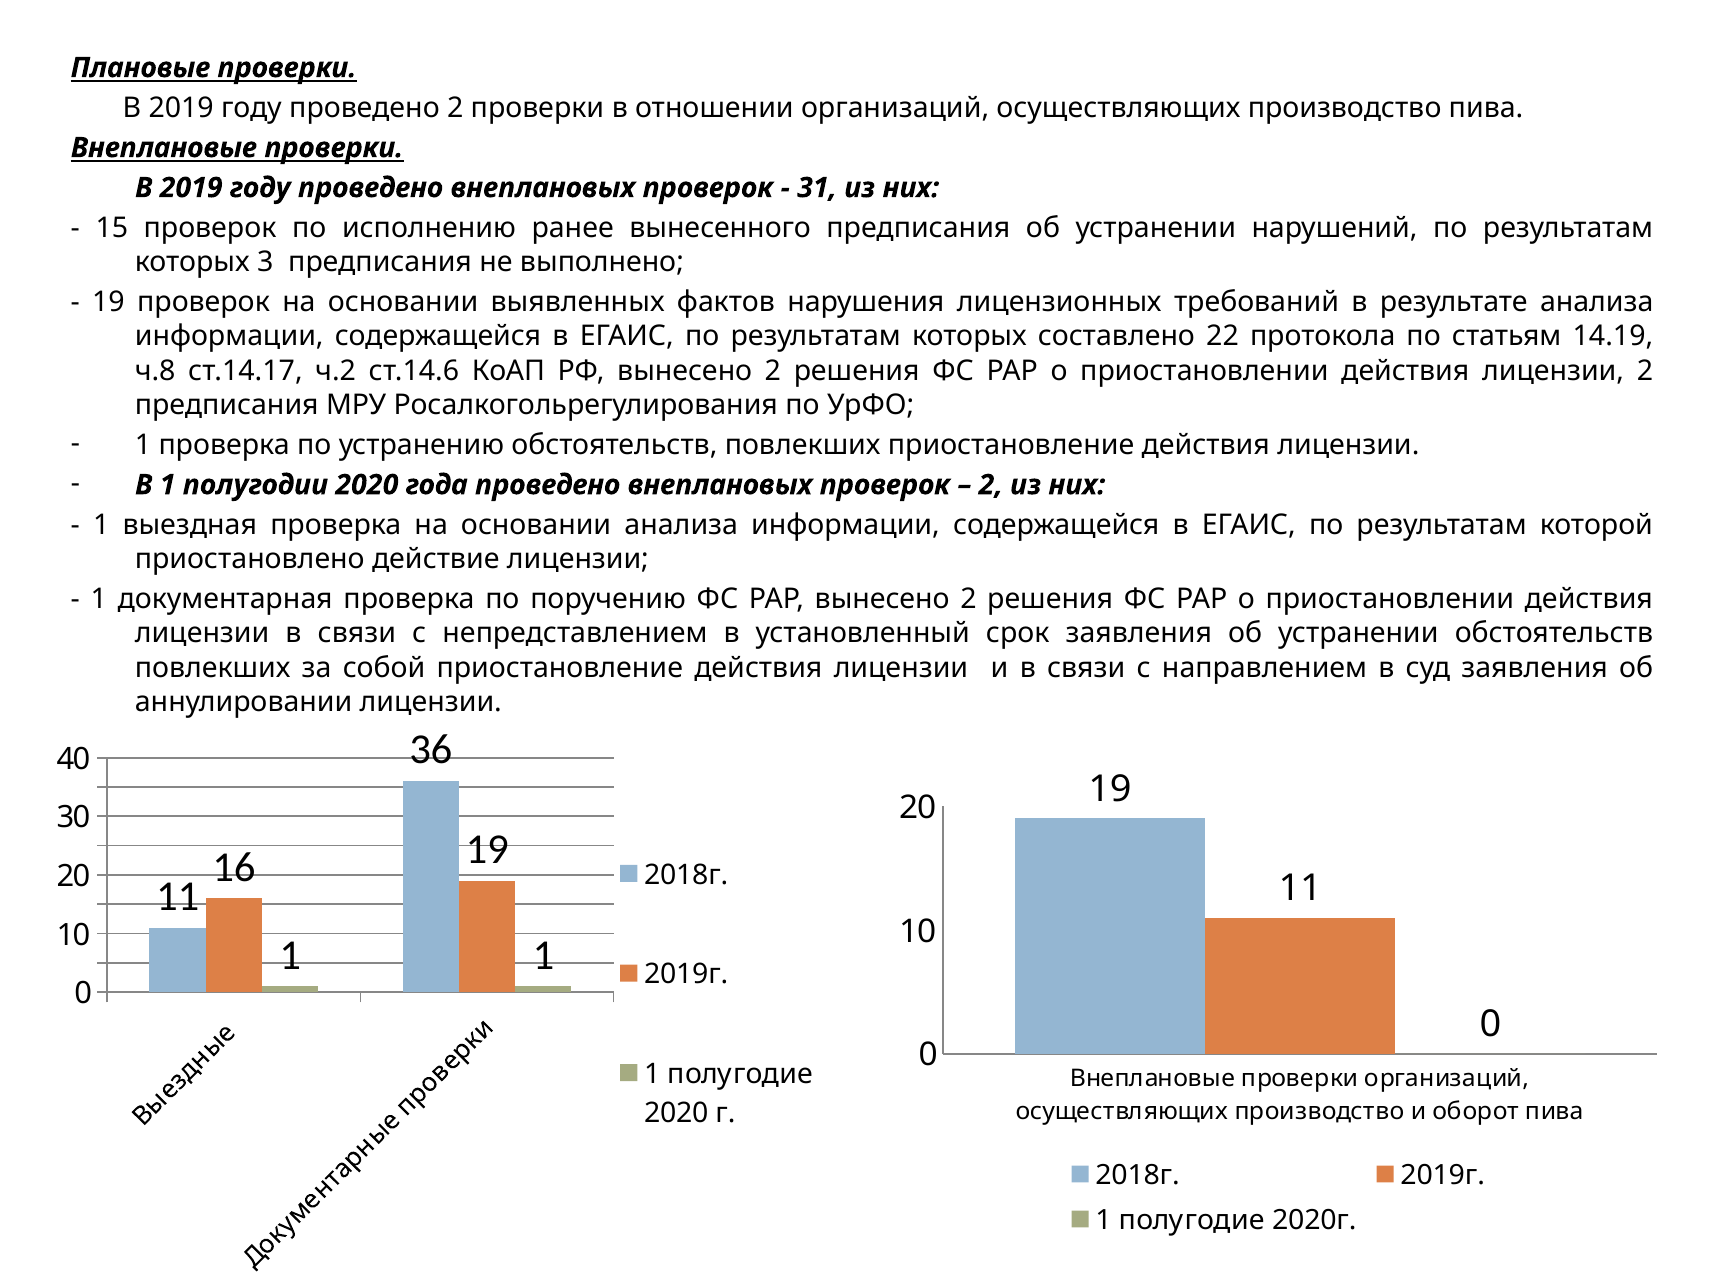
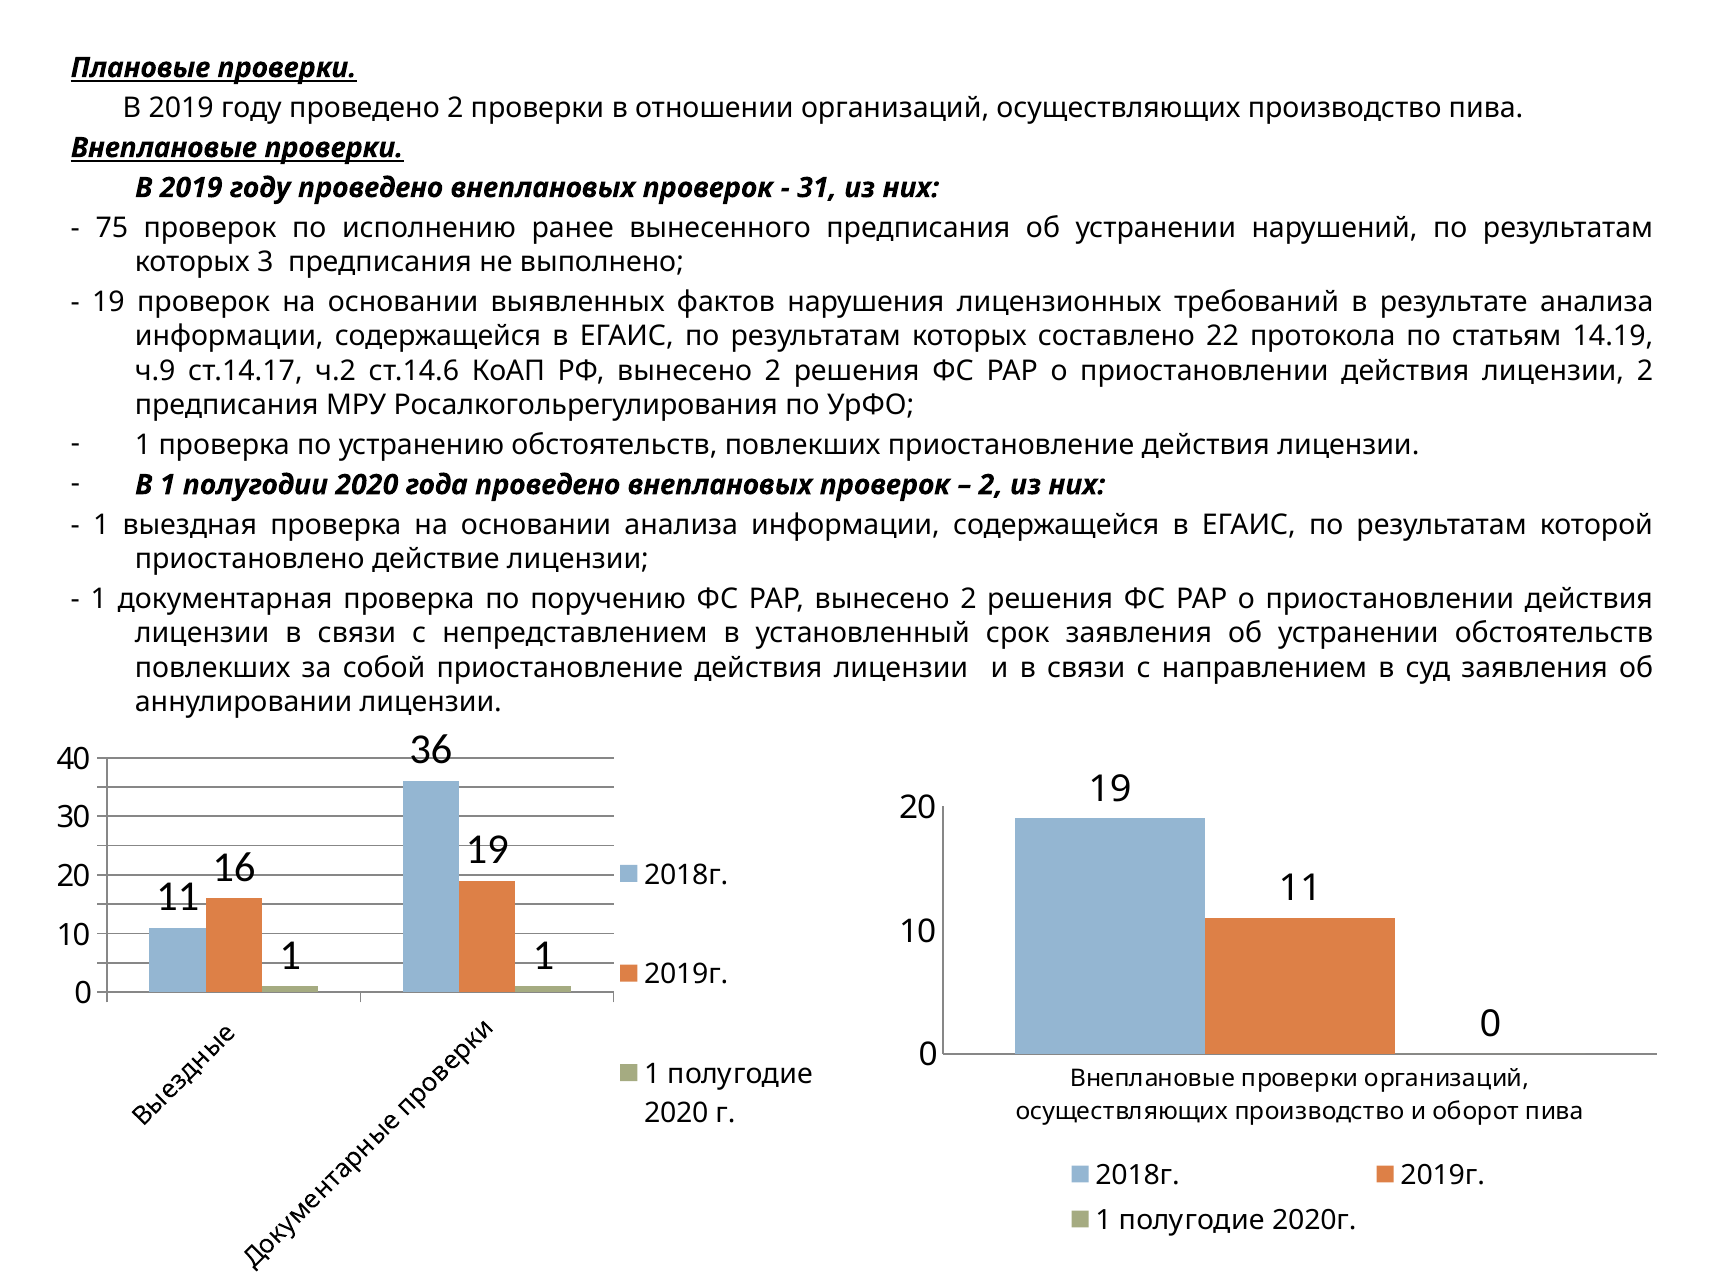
15: 15 -> 75
ч.8: ч.8 -> ч.9
